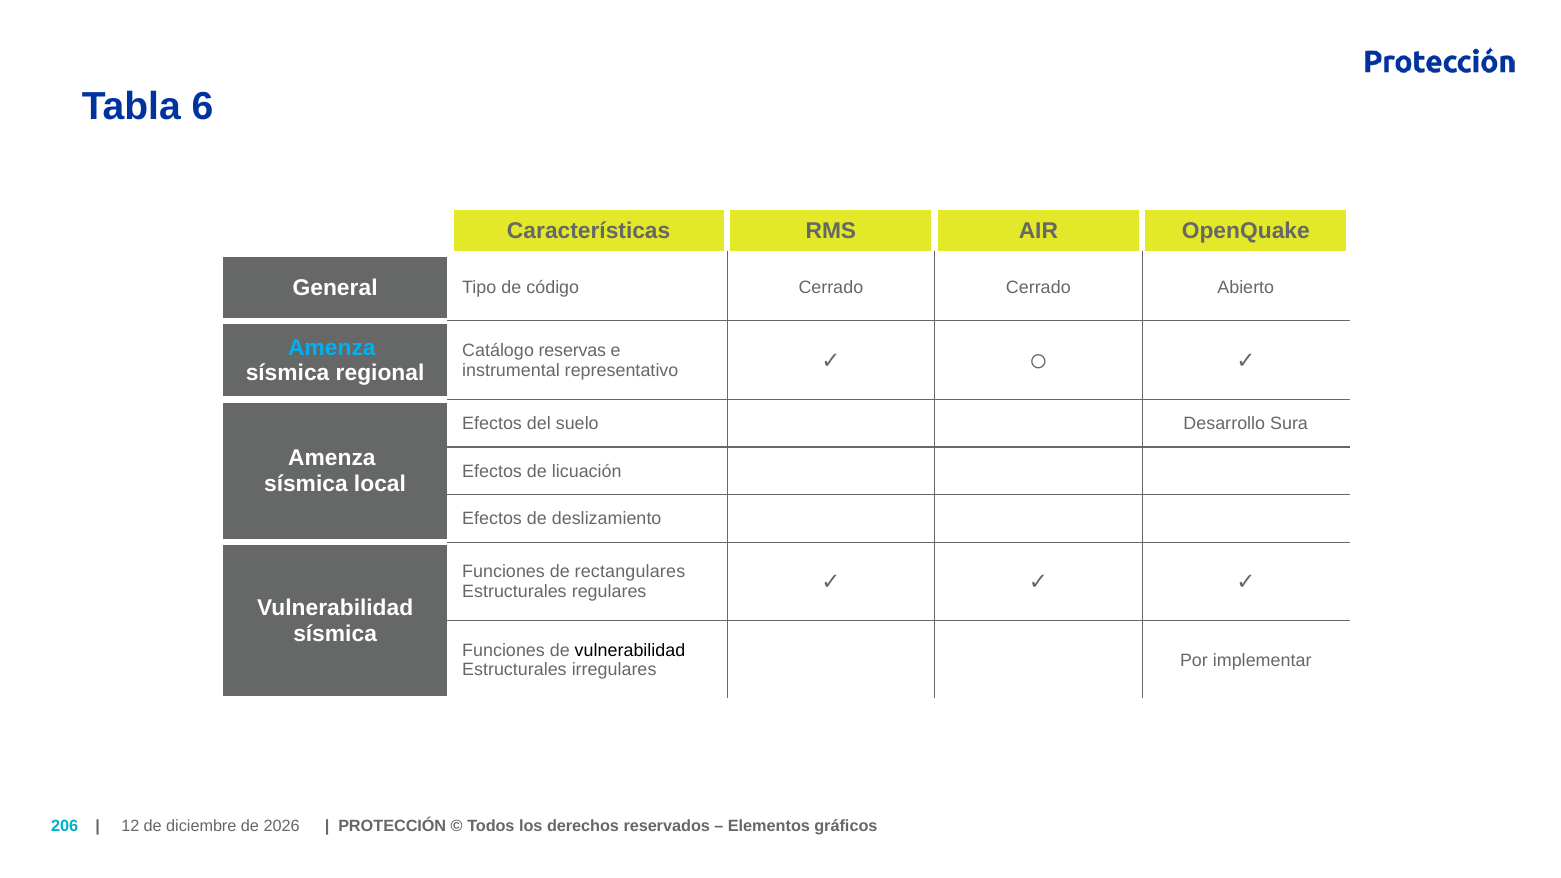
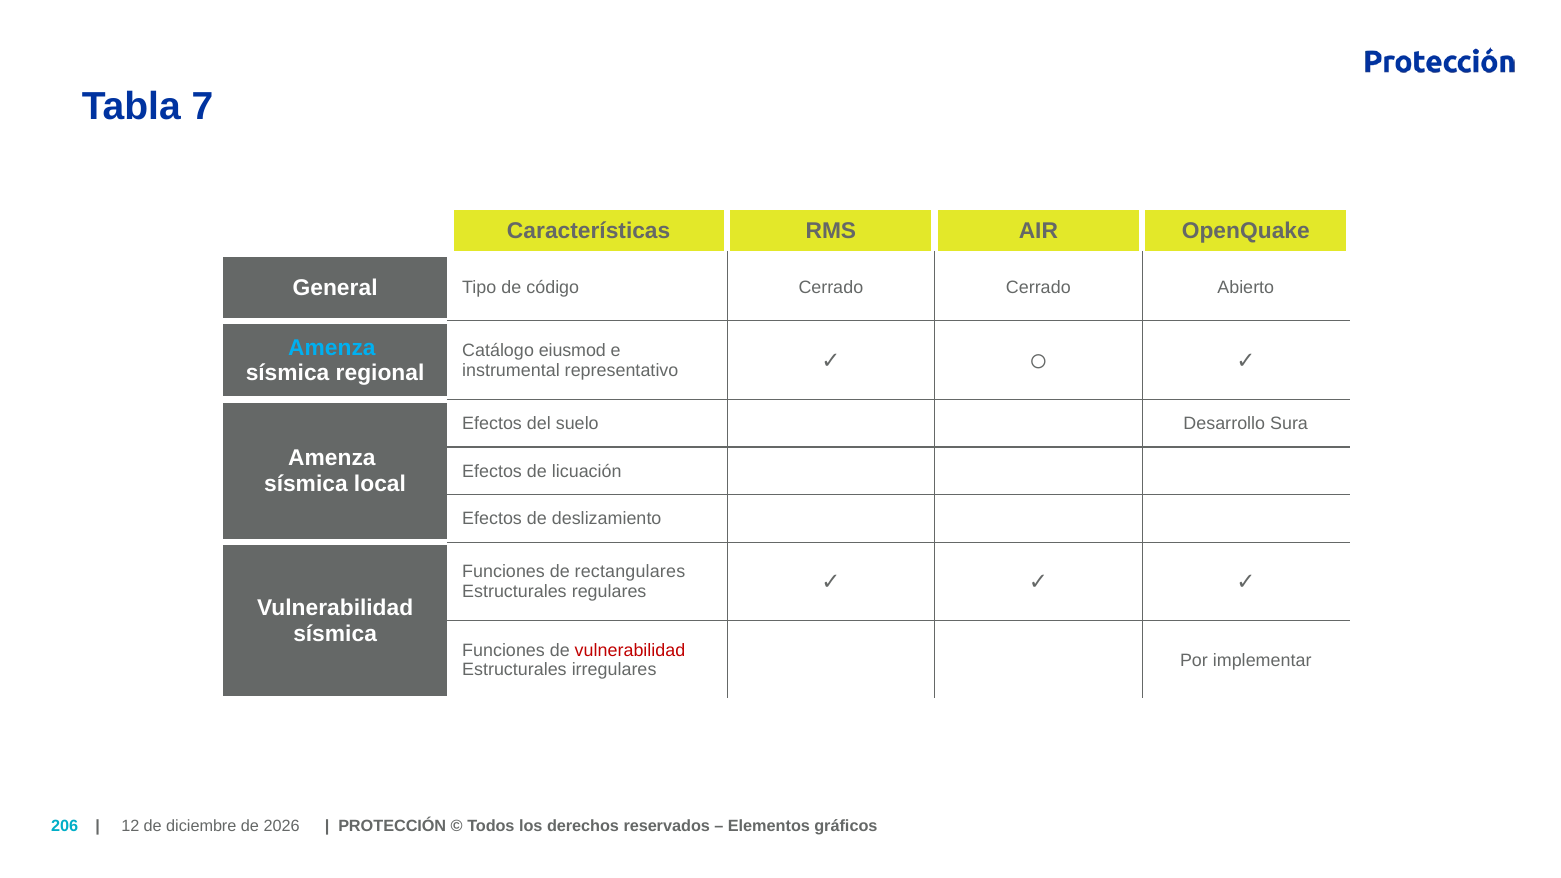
6: 6 -> 7
reservas: reservas -> eiusmod
vulnerabilidad at (630, 650) colour: black -> red
